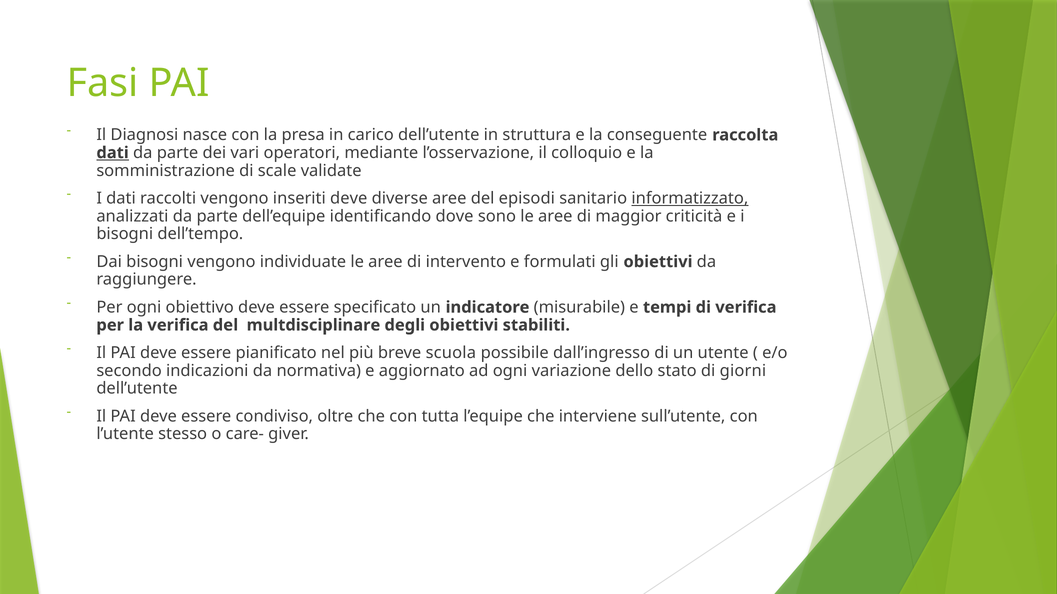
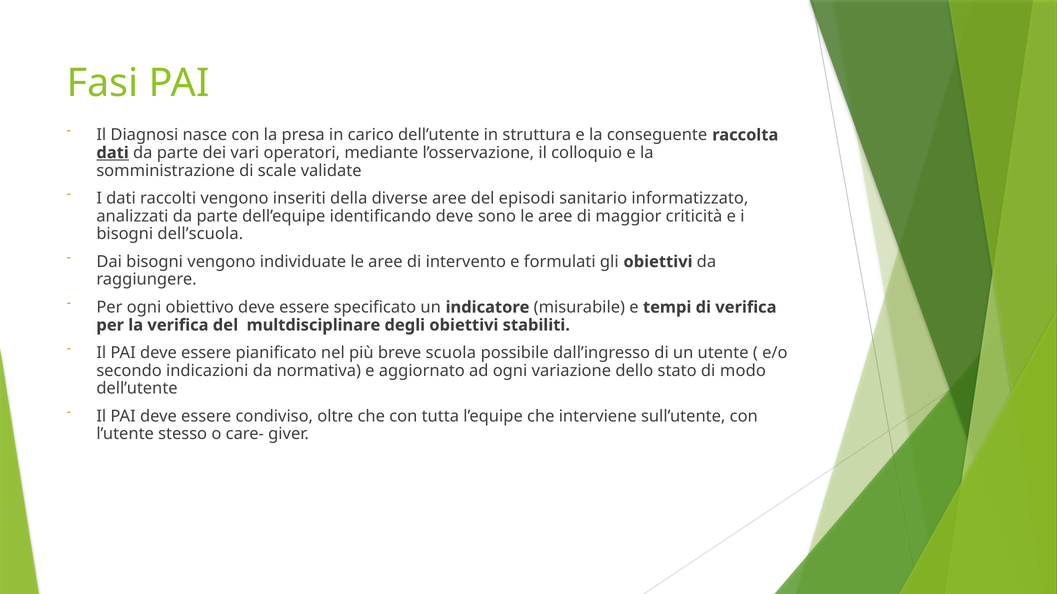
inseriti deve: deve -> della
informatizzato underline: present -> none
identificando dove: dove -> deve
dell’tempo: dell’tempo -> dell’scuola
giorni: giorni -> modo
